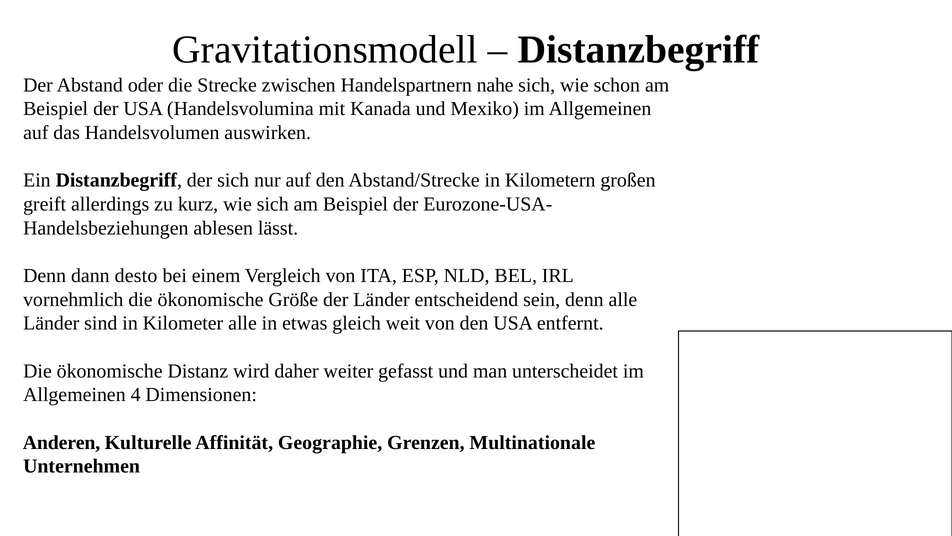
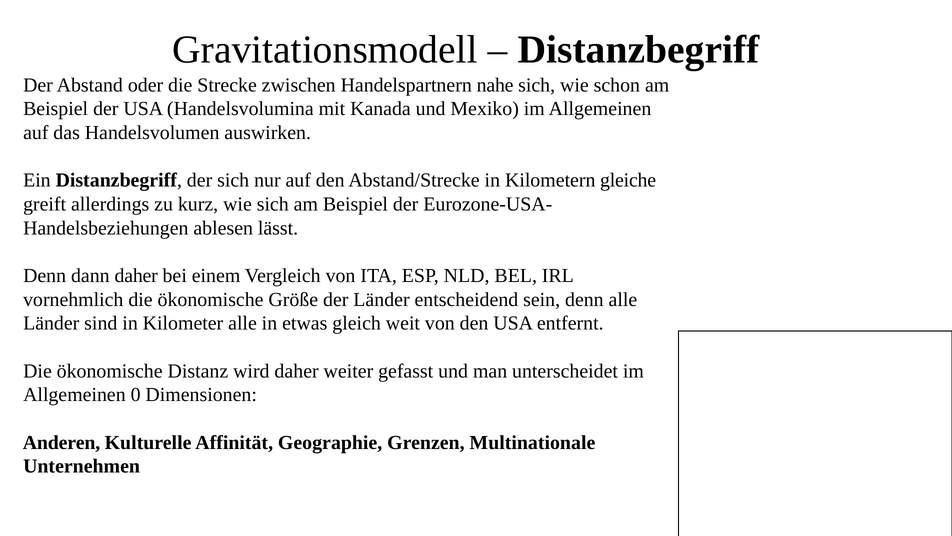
großen: großen -> gleiche
dann desto: desto -> daher
4: 4 -> 0
